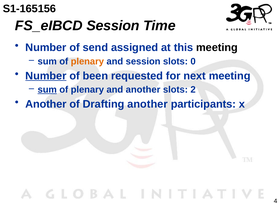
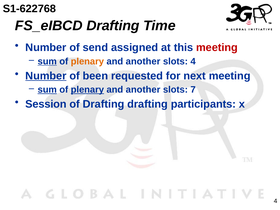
S1-165156: S1-165156 -> S1-622768
FS_eIBCD Session: Session -> Drafting
meeting at (217, 47) colour: black -> red
sum at (47, 61) underline: none -> present
session at (143, 61): session -> another
slots 0: 0 -> 4
plenary at (87, 90) underline: none -> present
2: 2 -> 7
Another at (46, 104): Another -> Session
Drafting another: another -> drafting
